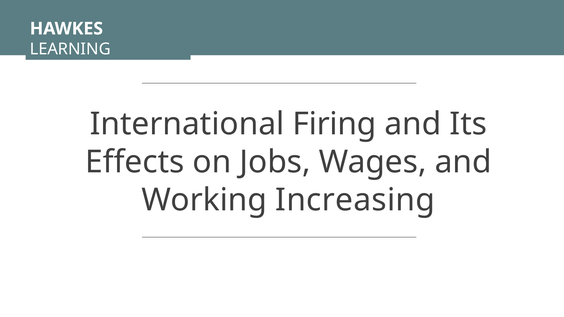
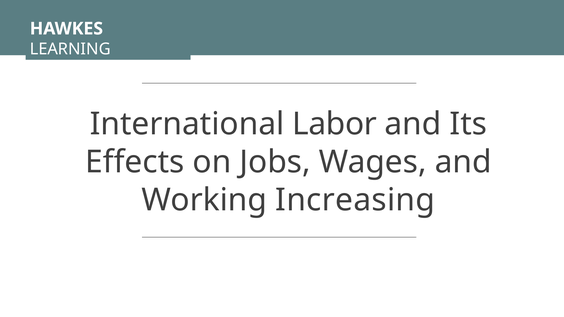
Firing: Firing -> Labor
